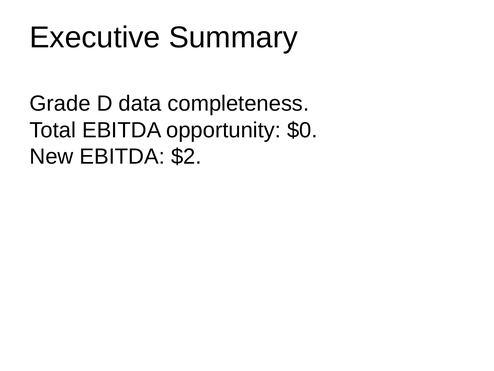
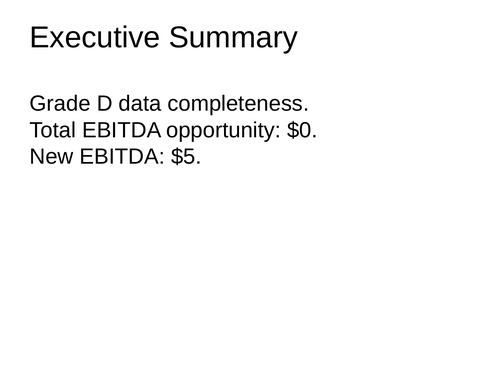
$2: $2 -> $5
